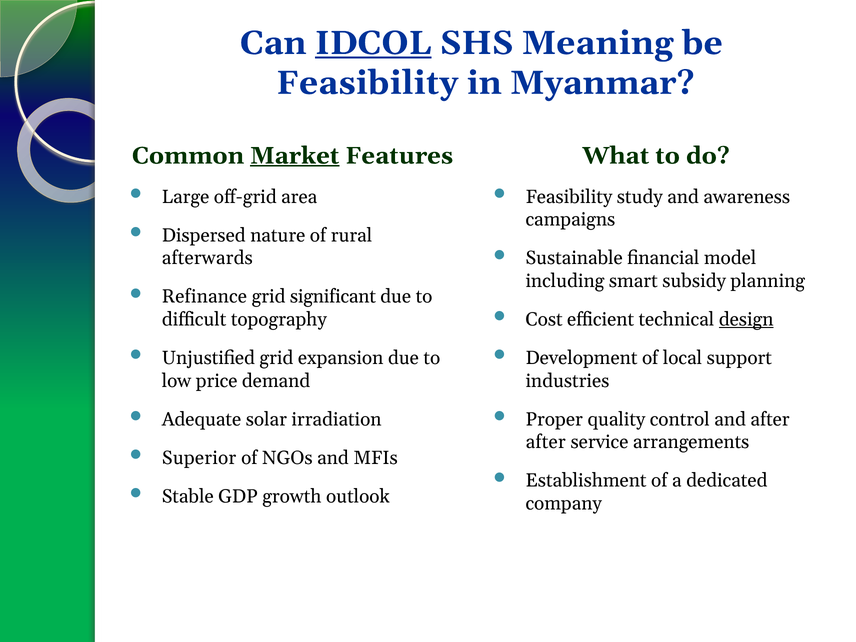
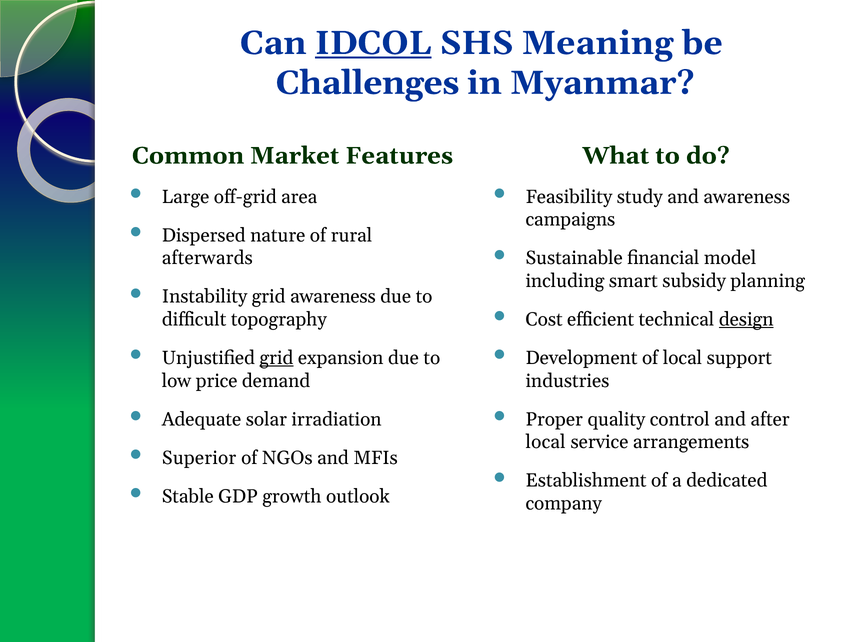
Feasibility at (367, 83): Feasibility -> Challenges
Market underline: present -> none
Refinance: Refinance -> Instability
grid significant: significant -> awareness
grid at (276, 358) underline: none -> present
after at (546, 442): after -> local
